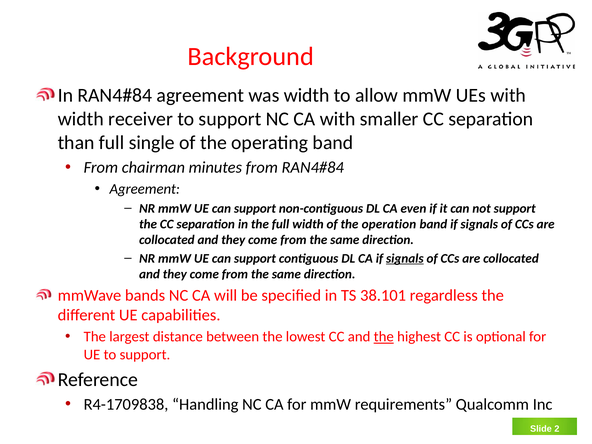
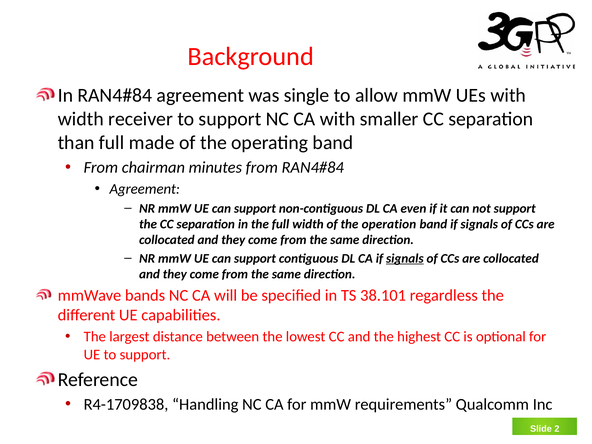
was width: width -> single
single: single -> made
the at (384, 337) underline: present -> none
